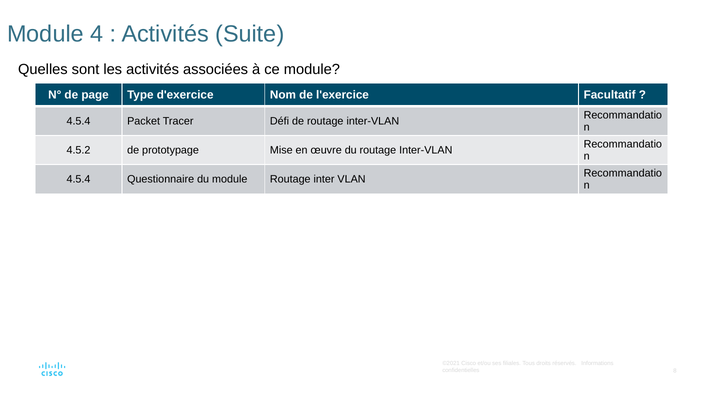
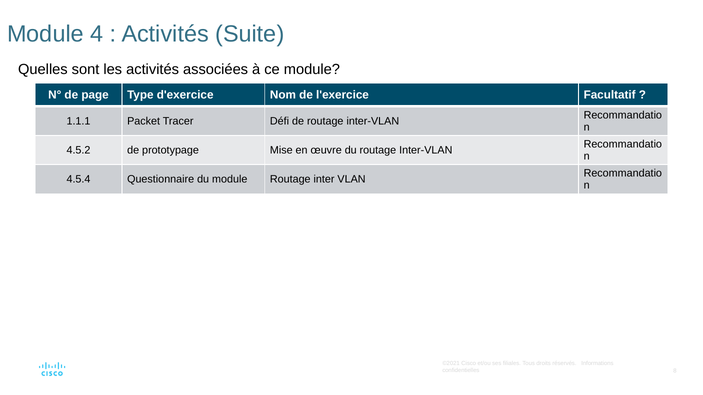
4.5.4 at (78, 121): 4.5.4 -> 1.1.1
